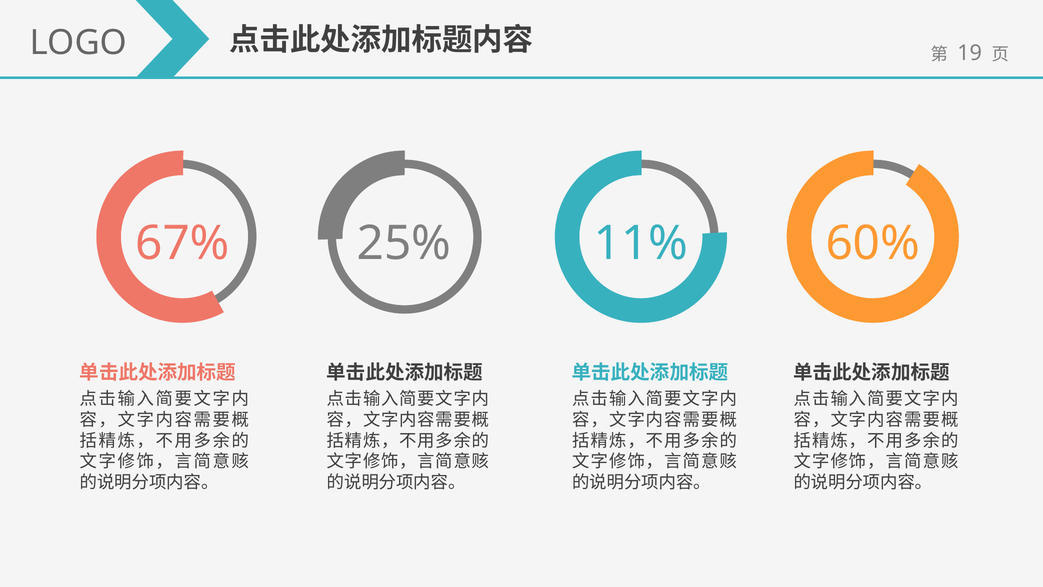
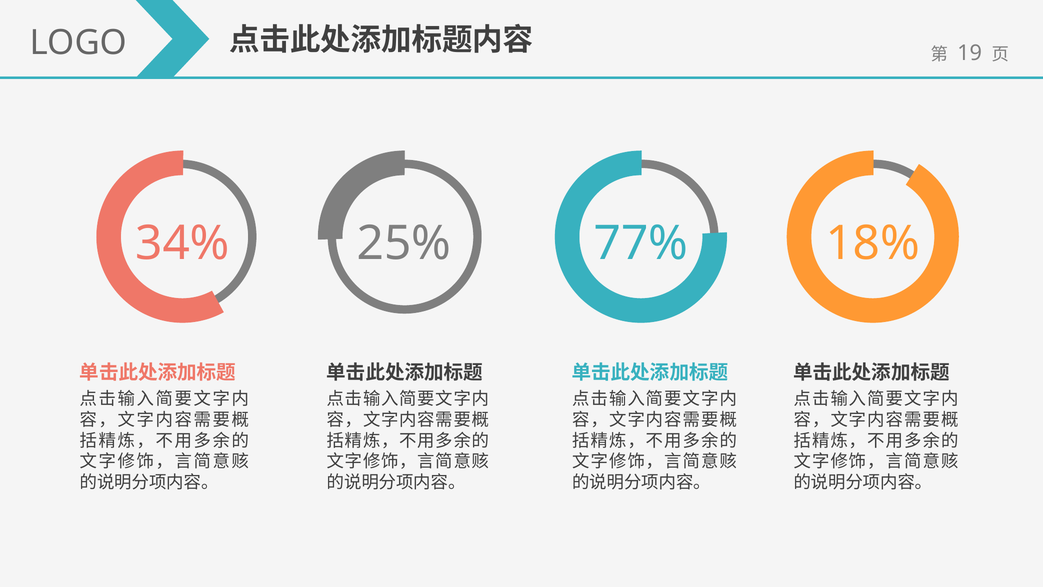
67%: 67% -> 34%
11%: 11% -> 77%
60%: 60% -> 18%
